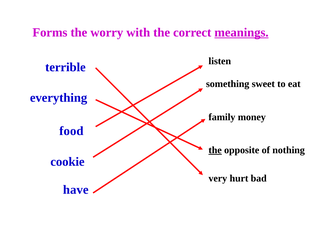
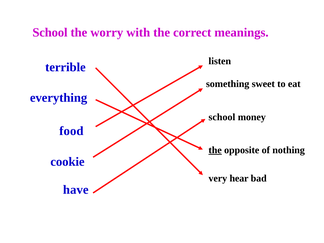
Forms at (50, 33): Forms -> School
meanings underline: present -> none
family at (222, 117): family -> school
hurt: hurt -> hear
